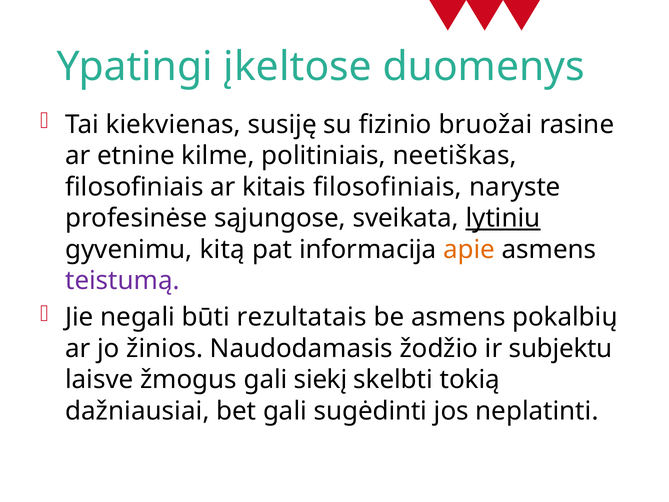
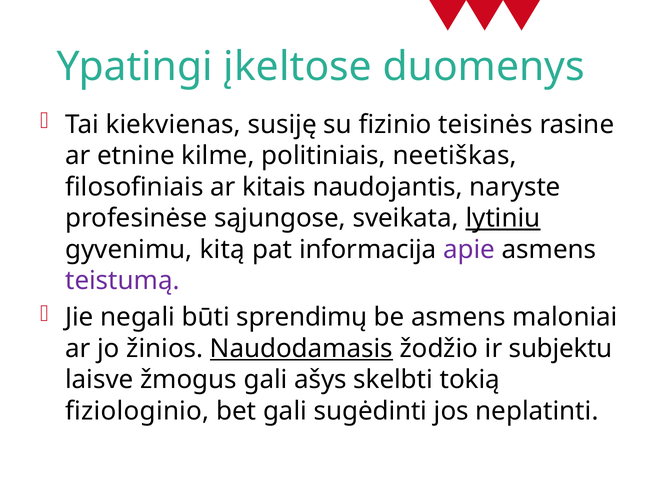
bruožai: bruožai -> teisinės
kitais filosofiniais: filosofiniais -> naudojantis
apie colour: orange -> purple
rezultatais: rezultatais -> sprendimų
pokalbių: pokalbių -> maloniai
Naudodamasis underline: none -> present
siekį: siekį -> ašys
dažniausiai: dažniausiai -> fiziologinio
